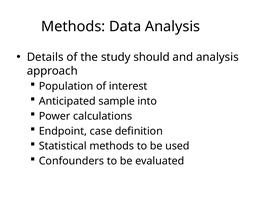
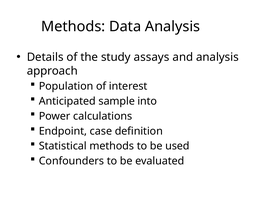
should: should -> assays
